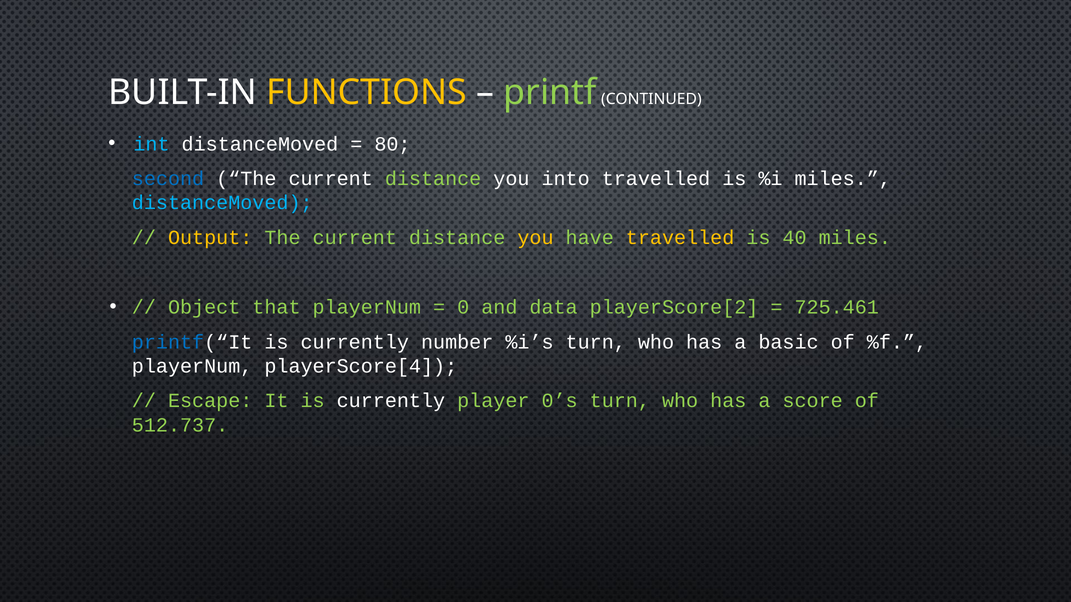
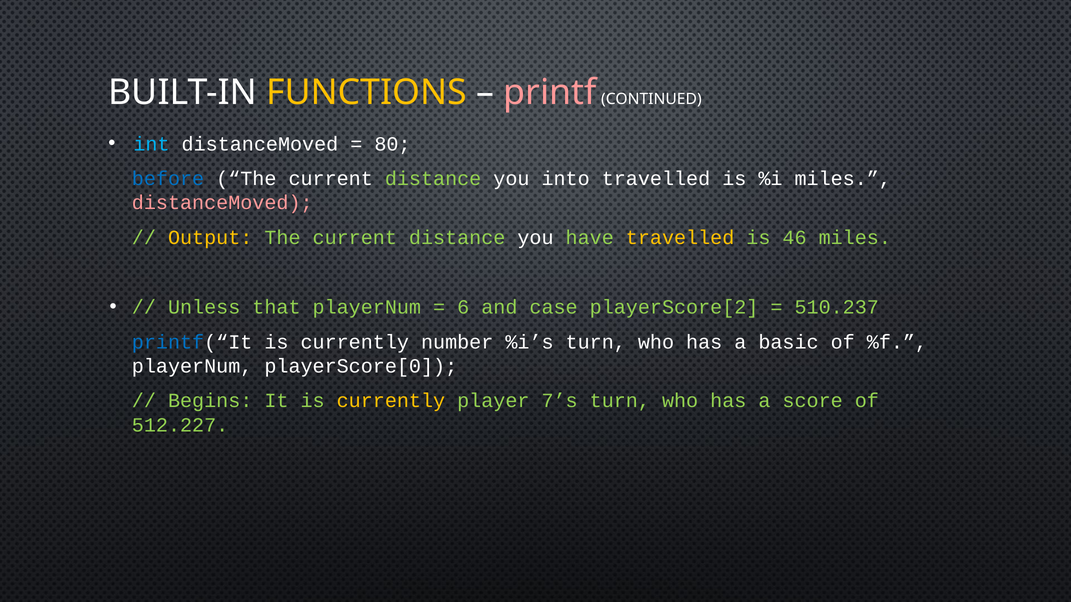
printf colour: light green -> pink
second: second -> before
distanceMoved at (222, 203) colour: light blue -> pink
you at (536, 238) colour: yellow -> white
40: 40 -> 46
Object: Object -> Unless
0: 0 -> 6
data: data -> case
725.461: 725.461 -> 510.237
playerScore[4: playerScore[4 -> playerScore[0
Escape: Escape -> Begins
currently at (391, 401) colour: white -> yellow
0’s: 0’s -> 7’s
512.737: 512.737 -> 512.227
